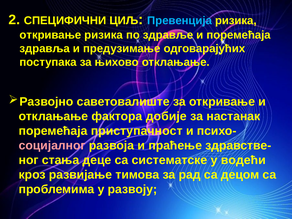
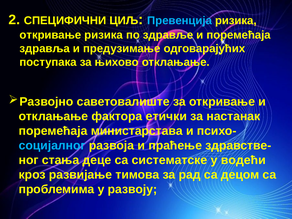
добије: добије -> етички
приступачност: приступачност -> министарстава
социјалног colour: pink -> light blue
